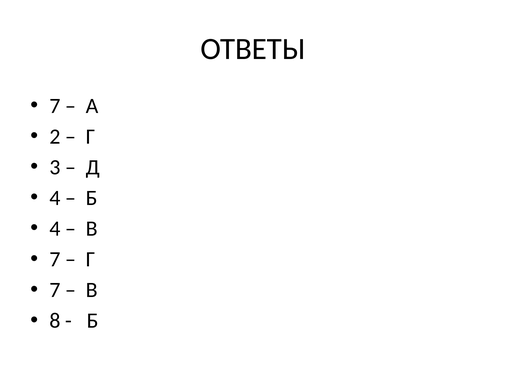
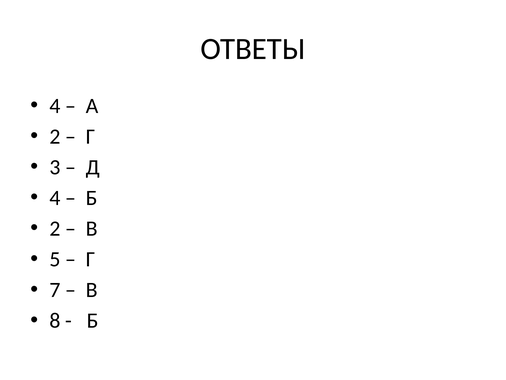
7 at (55, 106): 7 -> 4
4 at (55, 228): 4 -> 2
7 at (55, 259): 7 -> 5
